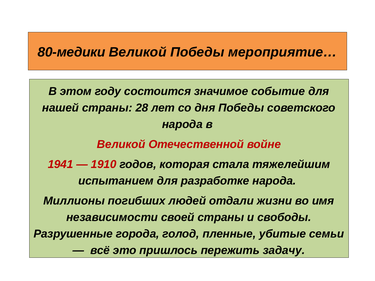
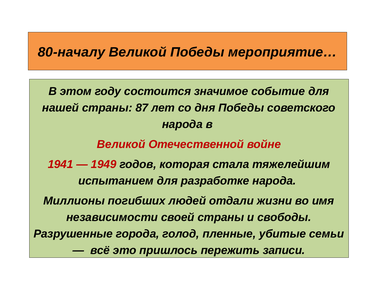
80-медики: 80-медики -> 80-началу
28: 28 -> 87
1910: 1910 -> 1949
задачу: задачу -> записи
